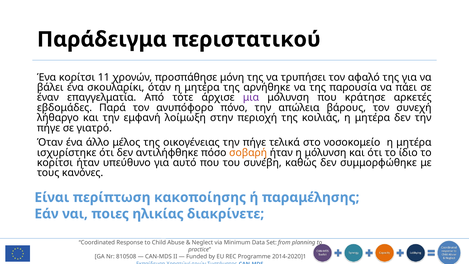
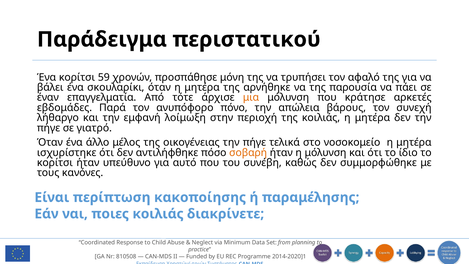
11: 11 -> 59
μια colour: purple -> orange
ποιες ηλικίας: ηλικίας -> κοιλιάς
